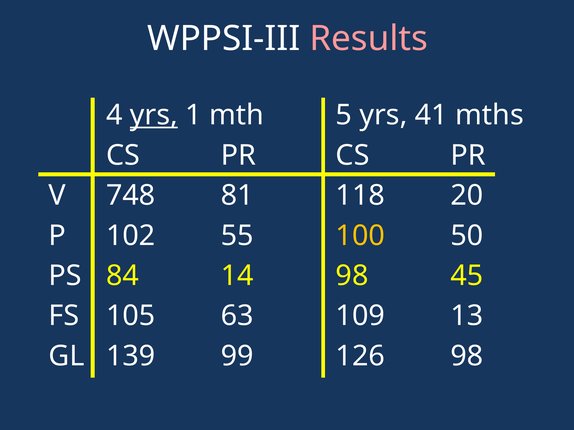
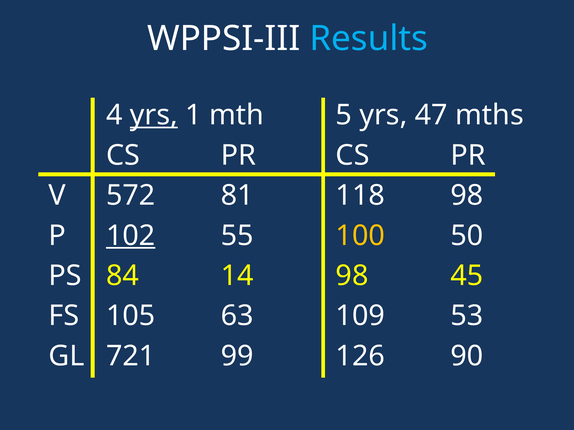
Results colour: pink -> light blue
41: 41 -> 47
748: 748 -> 572
118 20: 20 -> 98
102 underline: none -> present
13: 13 -> 53
139: 139 -> 721
126 98: 98 -> 90
